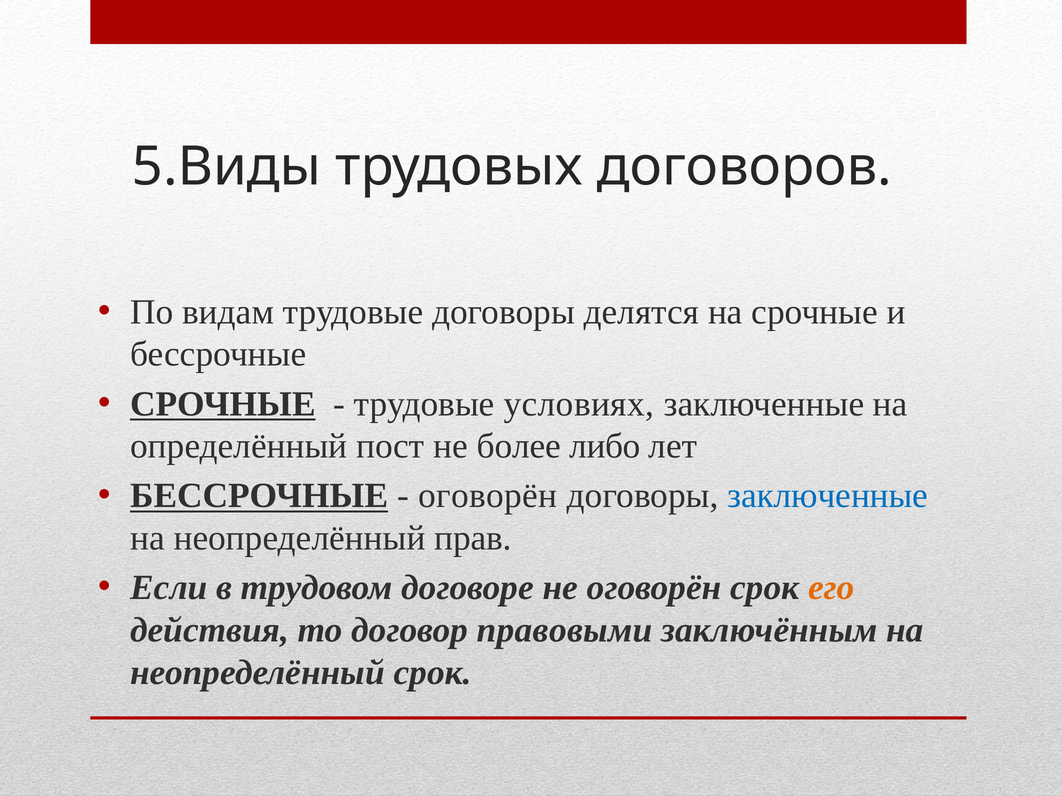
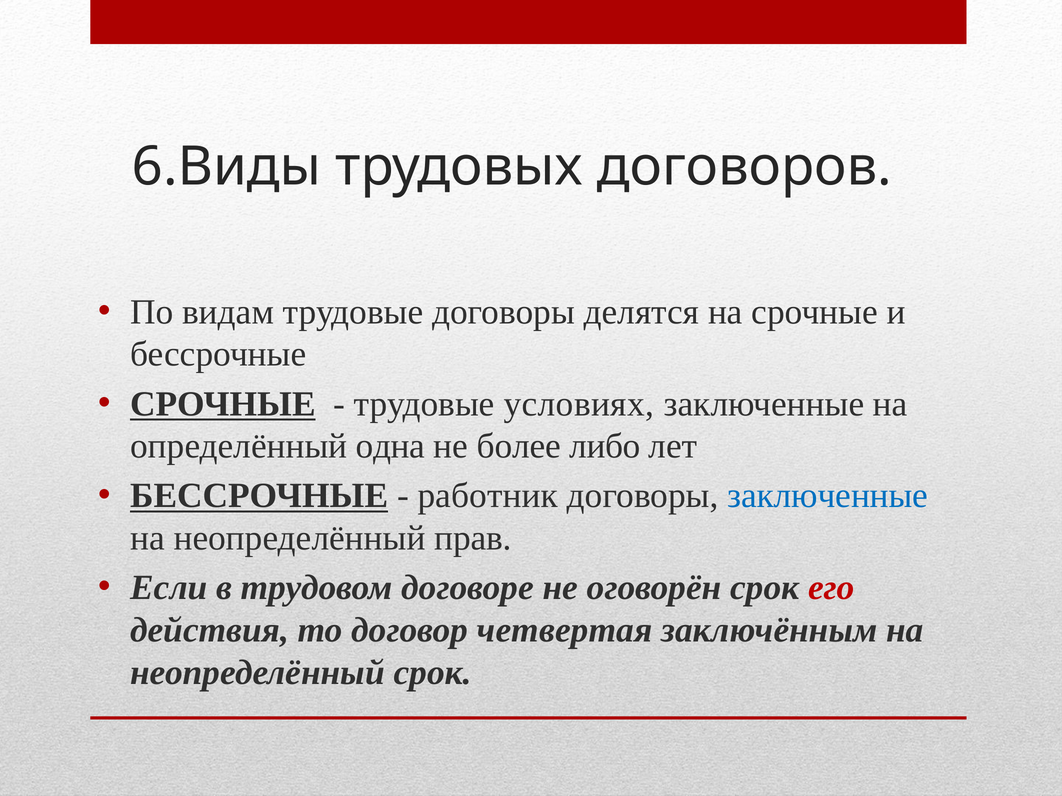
5.Виды: 5.Виды -> 6.Виды
пост: пост -> одна
оговорён at (488, 496): оговорён -> работник
его colour: orange -> red
правовыми: правовыми -> четвертая
